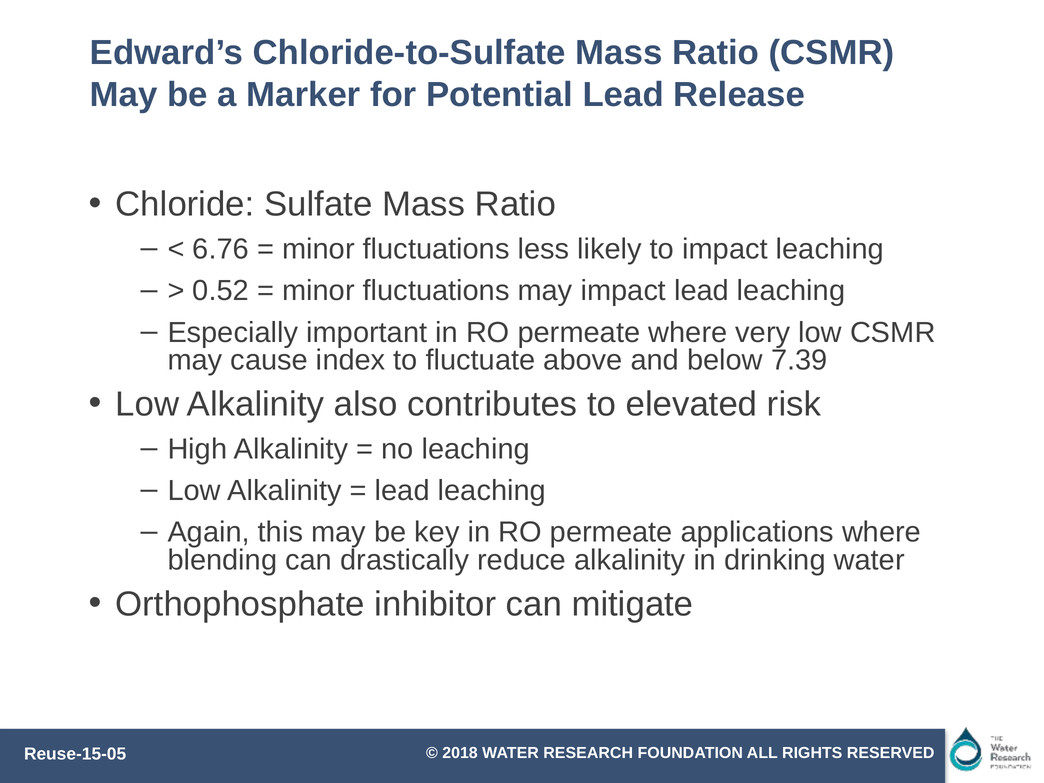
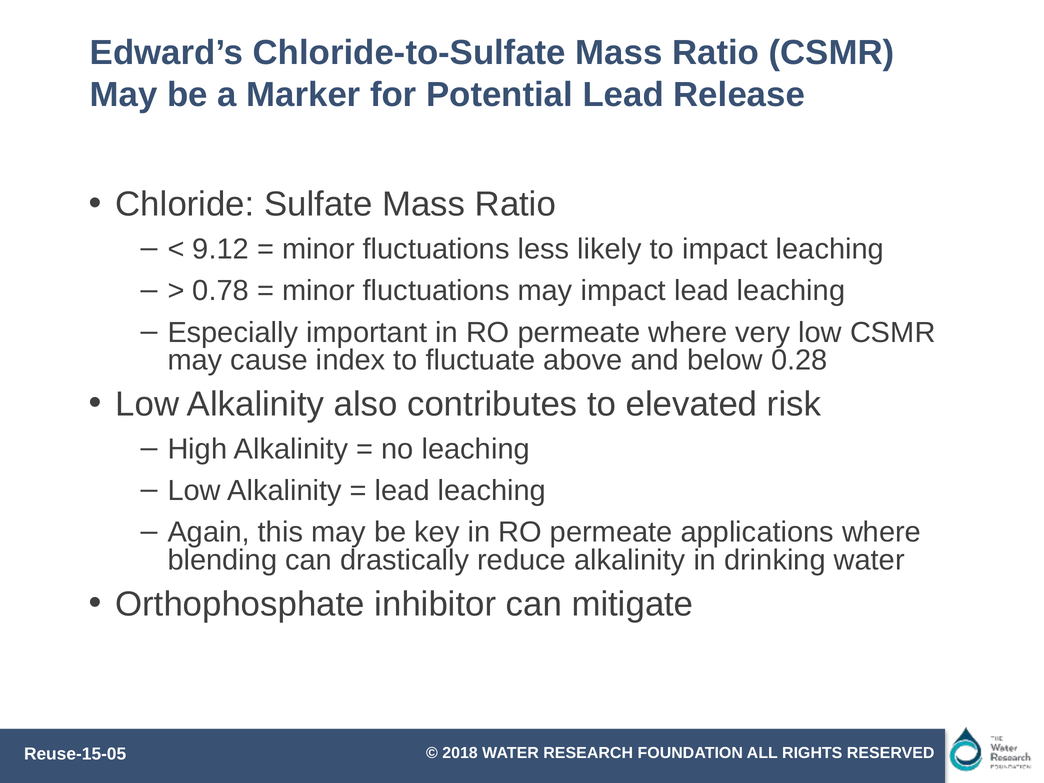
6.76: 6.76 -> 9.12
0.52: 0.52 -> 0.78
7.39: 7.39 -> 0.28
